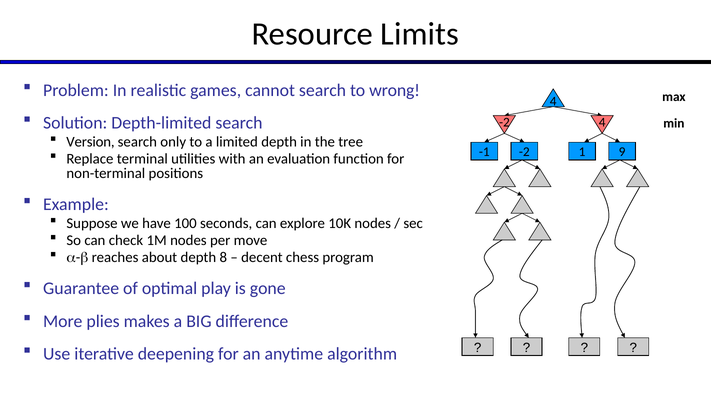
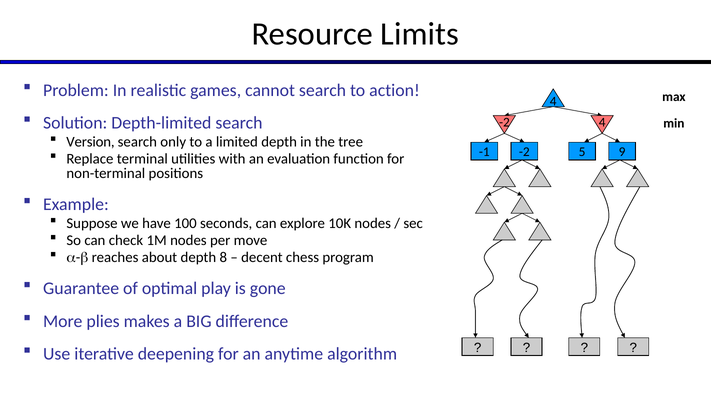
wrong: wrong -> action
1: 1 -> 5
